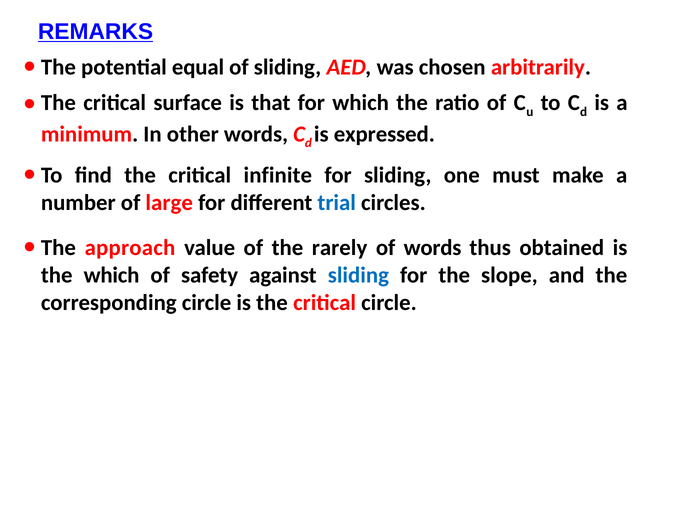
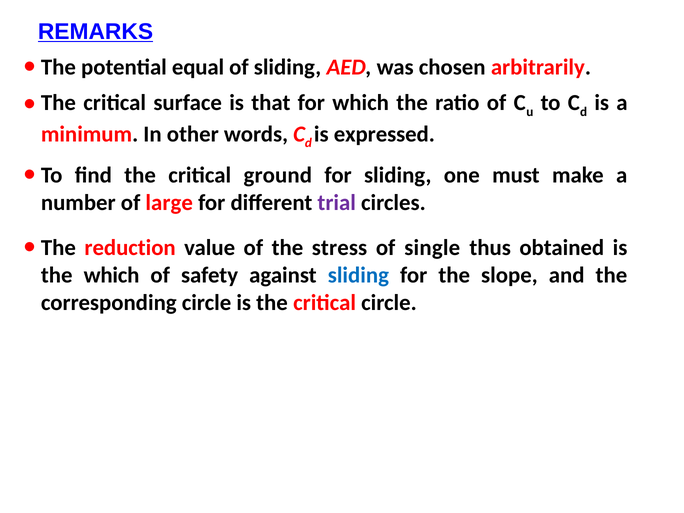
infinite: infinite -> ground
trial colour: blue -> purple
approach: approach -> reduction
rarely: rarely -> stress
of words: words -> single
